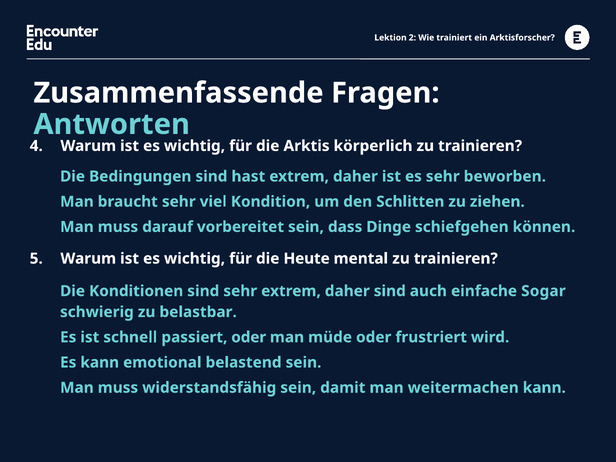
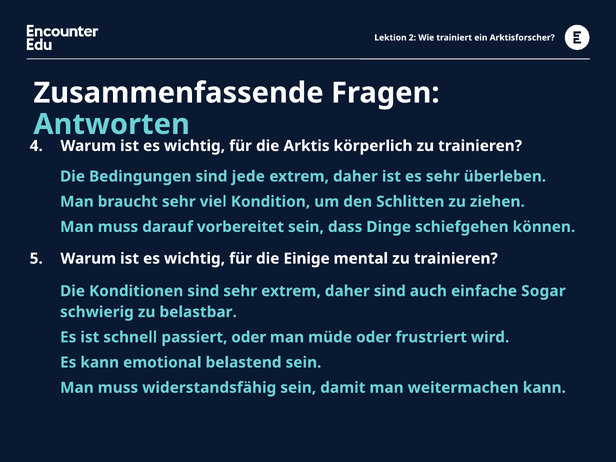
hast: hast -> jede
beworben: beworben -> überleben
Heute: Heute -> Einige
